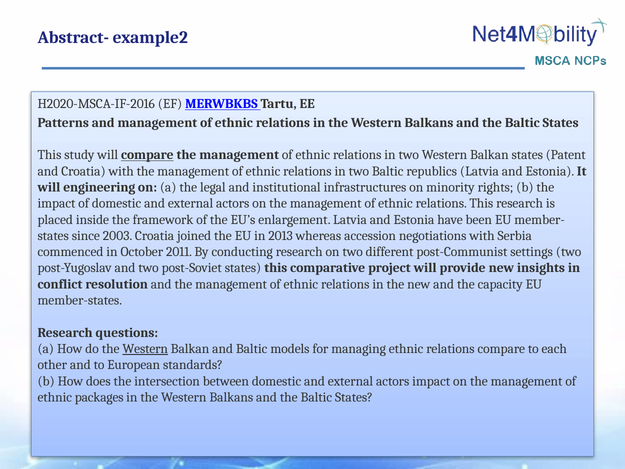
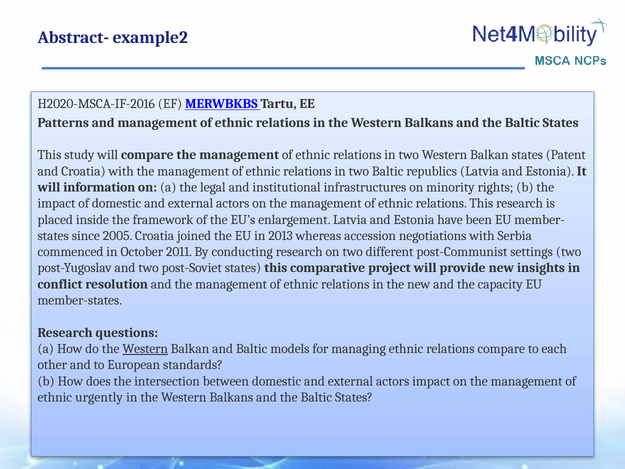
compare at (147, 155) underline: present -> none
engineering: engineering -> information
2003: 2003 -> 2005
packages: packages -> urgently
